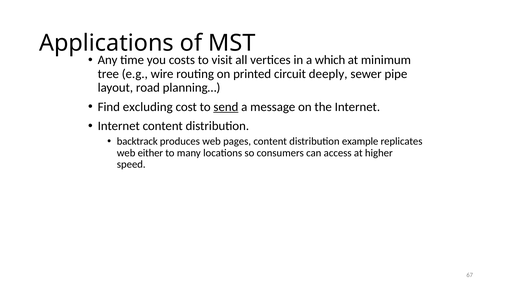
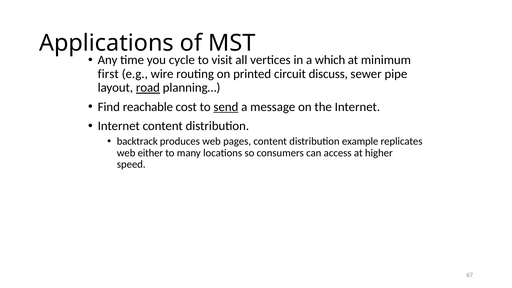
costs: costs -> cycle
tree: tree -> first
deeply: deeply -> discuss
road underline: none -> present
excluding: excluding -> reachable
